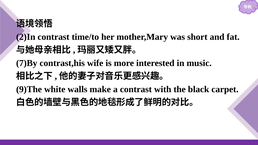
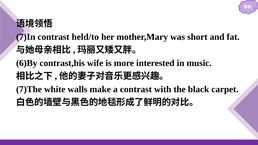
2)In: 2)In -> 7)In
time/to: time/to -> held/to
7)By: 7)By -> 6)By
9)The: 9)The -> 7)The
